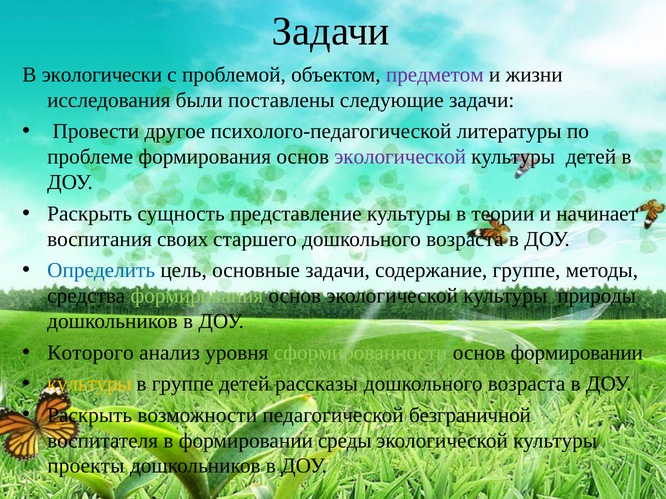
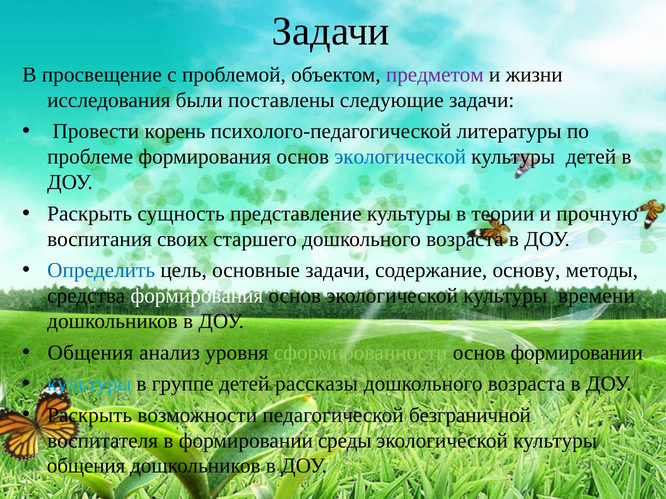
экологически: экологически -> просвещение
другое: другое -> корень
экологической at (400, 157) colour: purple -> blue
начинает: начинает -> прочную
содержание группе: группе -> основу
формирования at (197, 296) colour: light green -> white
природы: природы -> времени
Которого at (90, 353): Которого -> Общения
культуры at (89, 384) colour: yellow -> light blue
проекты at (86, 466): проекты -> общения
